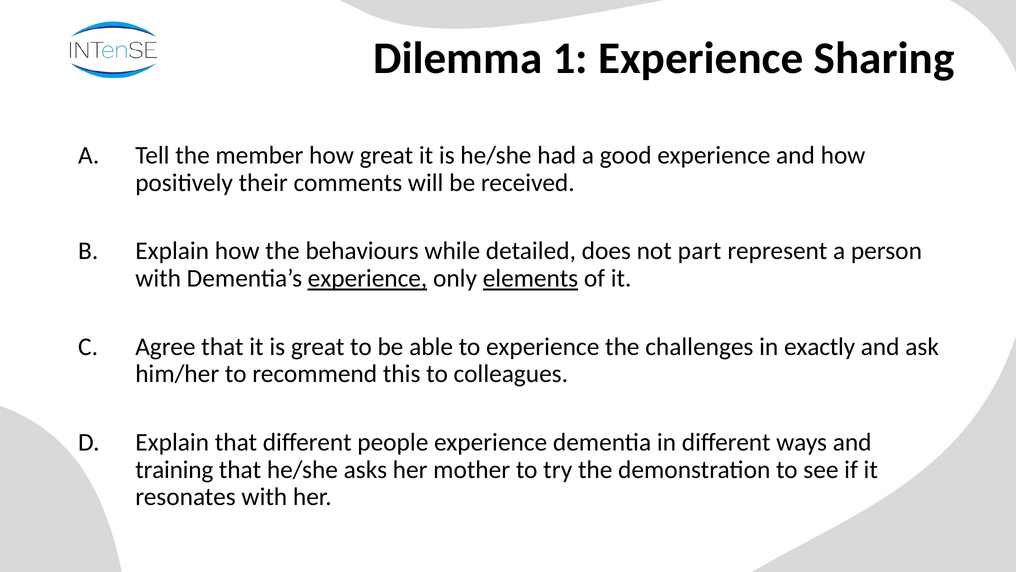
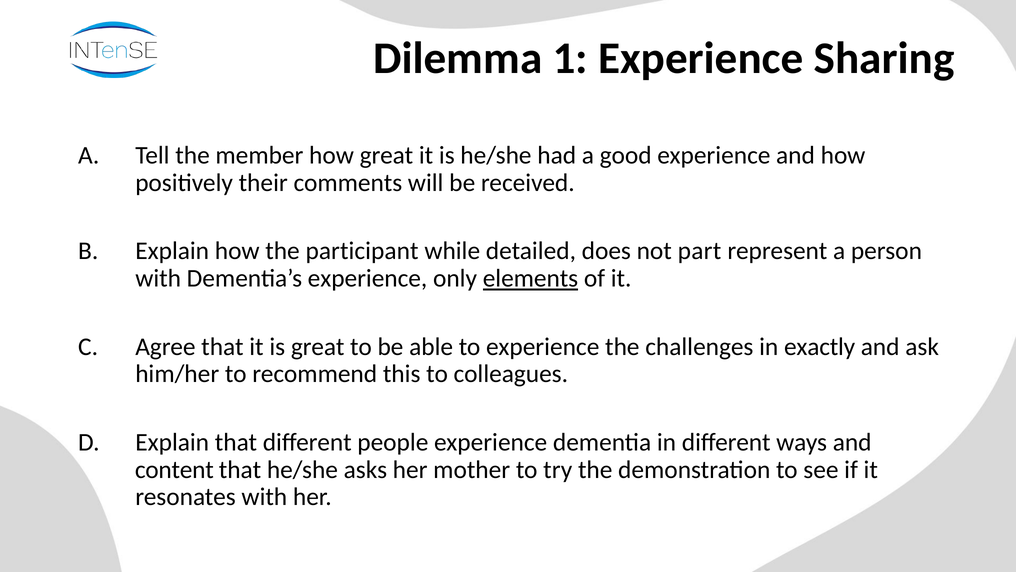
behaviours: behaviours -> participant
experience at (367, 278) underline: present -> none
training: training -> content
